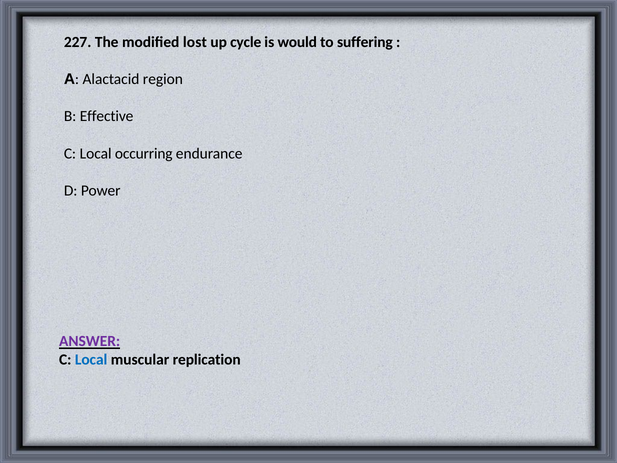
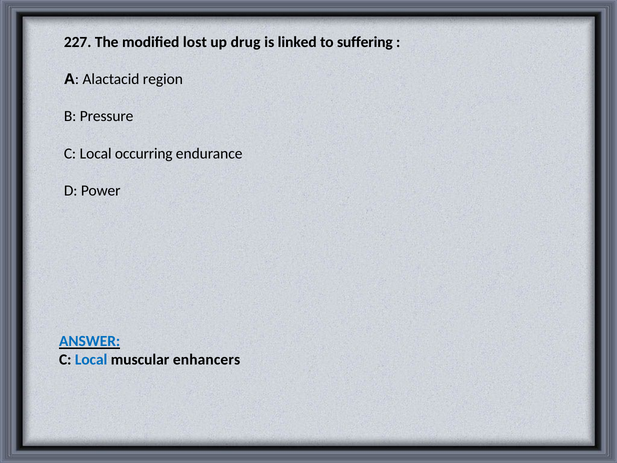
cycle: cycle -> drug
would: would -> linked
Effective: Effective -> Pressure
ANSWER colour: purple -> blue
replication: replication -> enhancers
